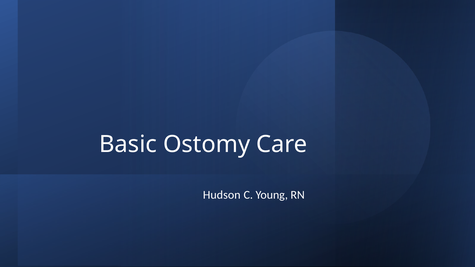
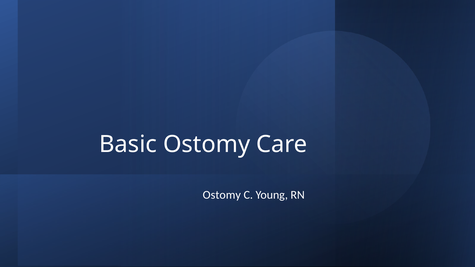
Hudson at (222, 195): Hudson -> Ostomy
